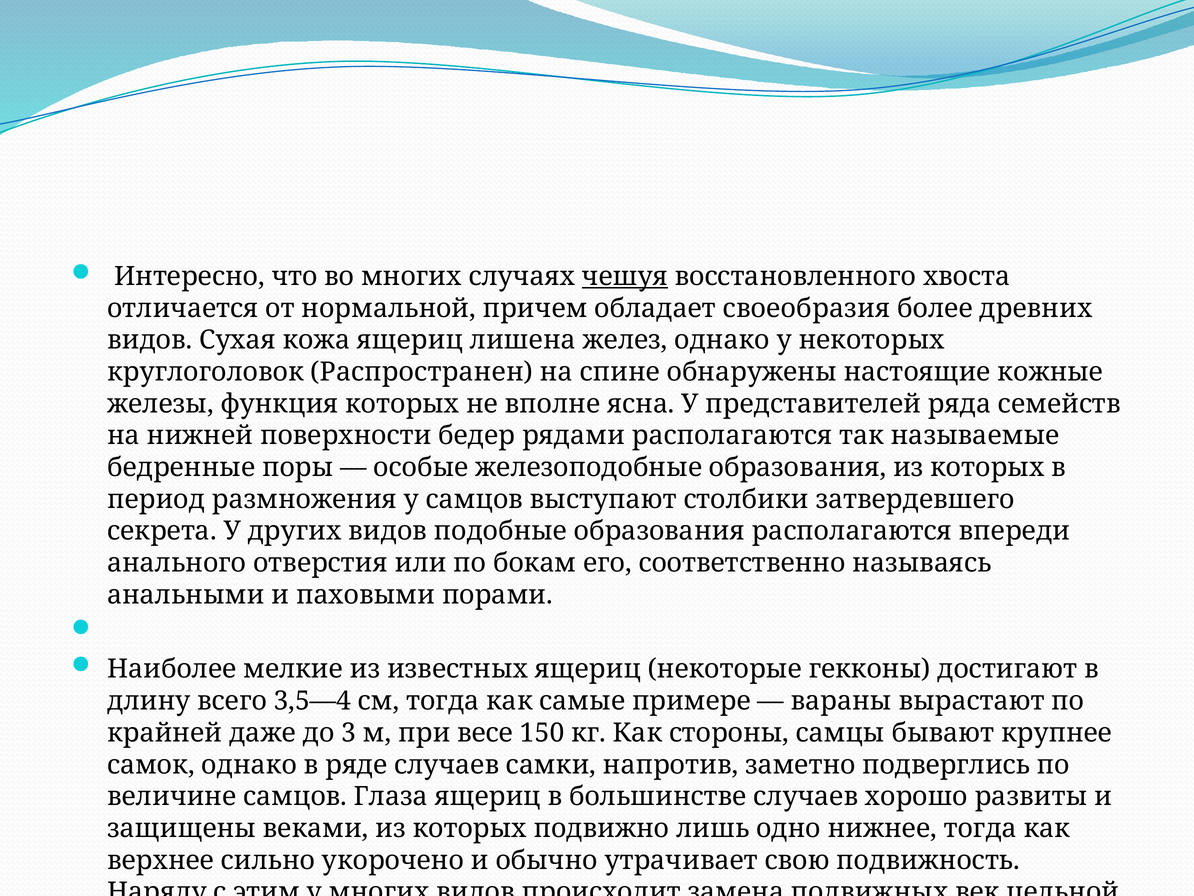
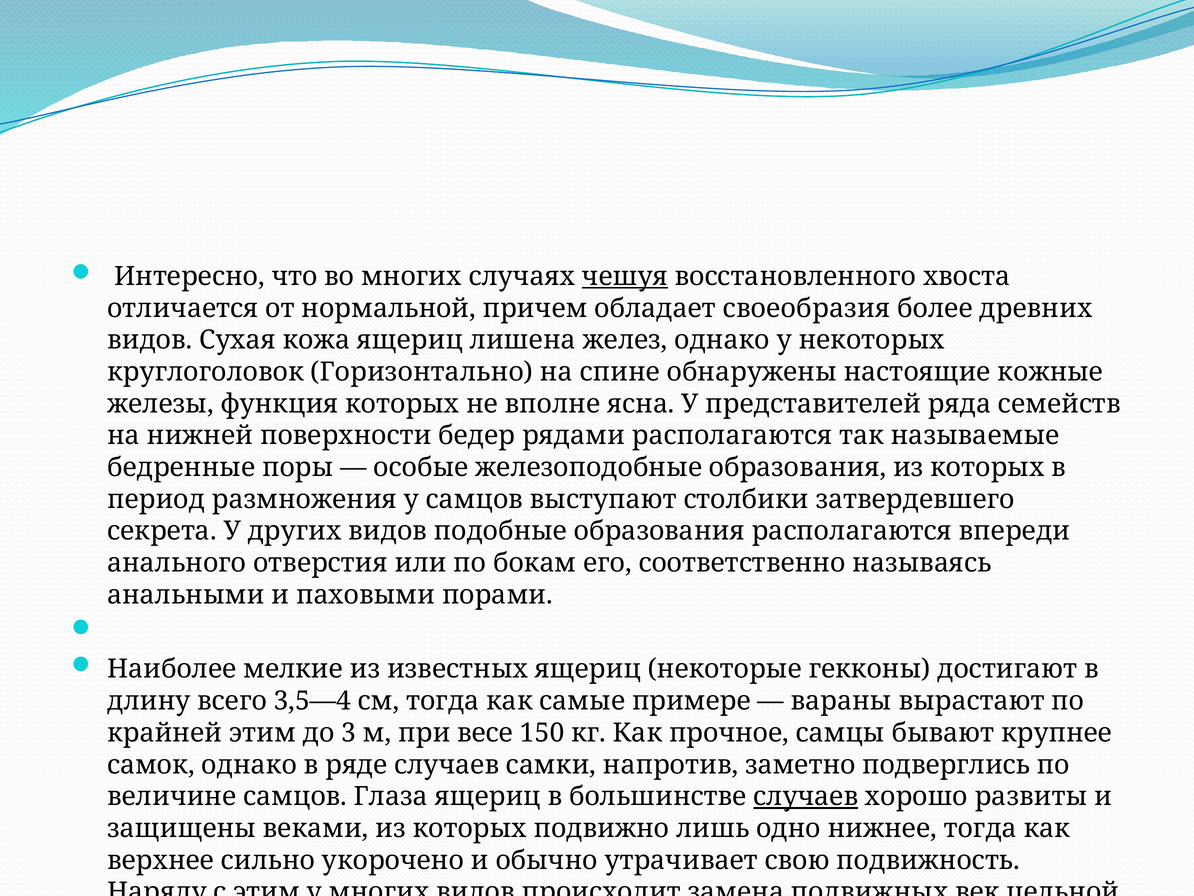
Распространен: Распространен -> Горизонтально
крайней даже: даже -> этим
стороны: стороны -> прочное
случаев at (806, 796) underline: none -> present
